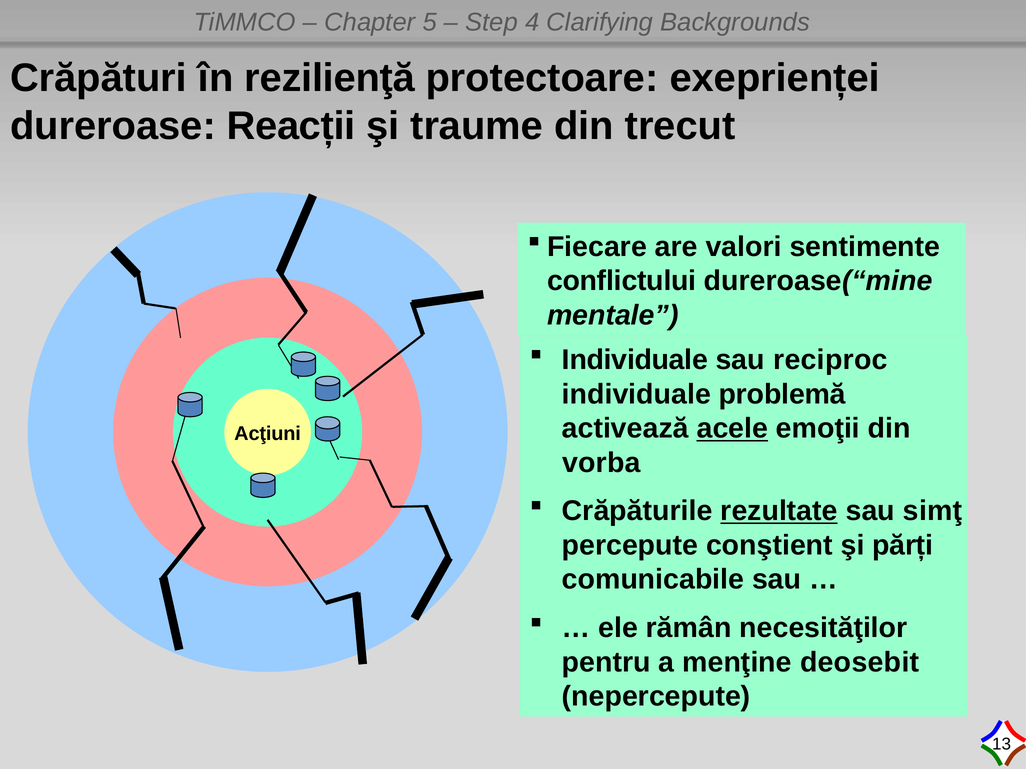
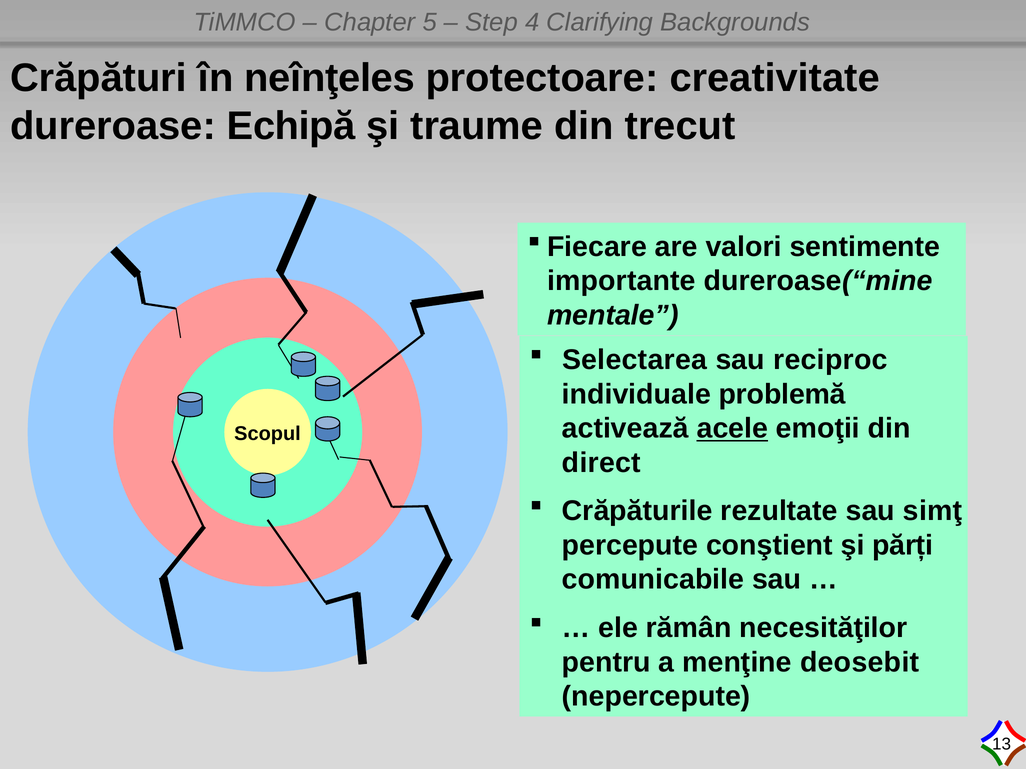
rezilienţă: rezilienţă -> neînţeles
exeprienței: exeprienței -> creativitate
Reacții: Reacții -> Echipă
conflictului: conflictului -> importante
Individuale at (635, 360): Individuale -> Selectarea
Acţiuni: Acţiuni -> Scopul
vorba: vorba -> direct
rezultate underline: present -> none
